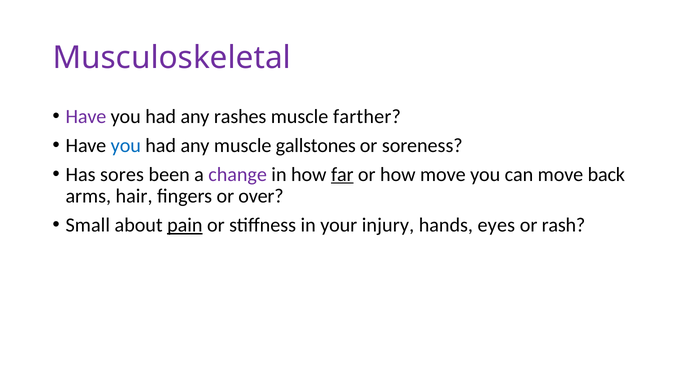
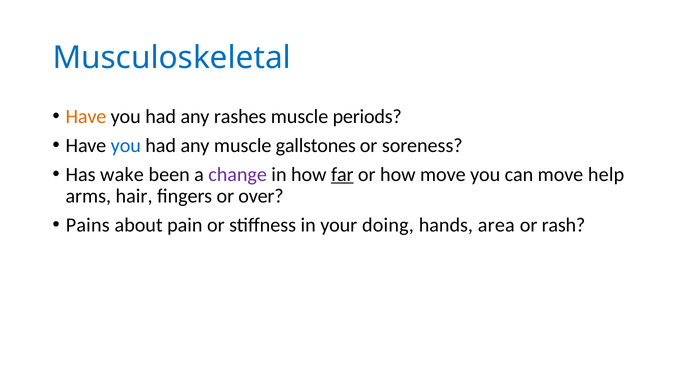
Musculoskeletal colour: purple -> blue
Have at (86, 117) colour: purple -> orange
farther: farther -> periods
sores: sores -> wake
back: back -> help
Small: Small -> Pains
pain underline: present -> none
injury: injury -> doing
eyes: eyes -> area
